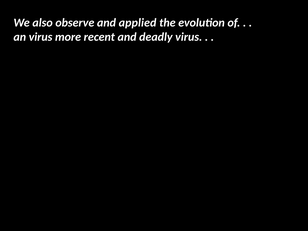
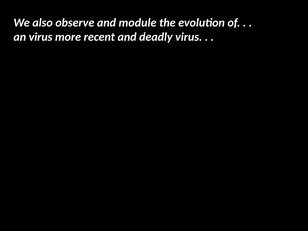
applied: applied -> module
